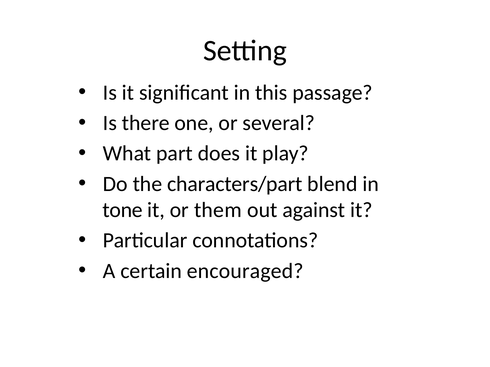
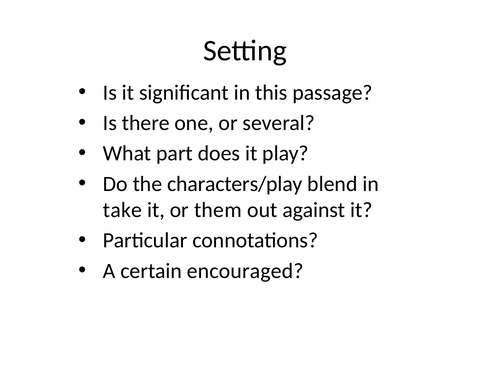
characters/part: characters/part -> characters/play
tone: tone -> take
